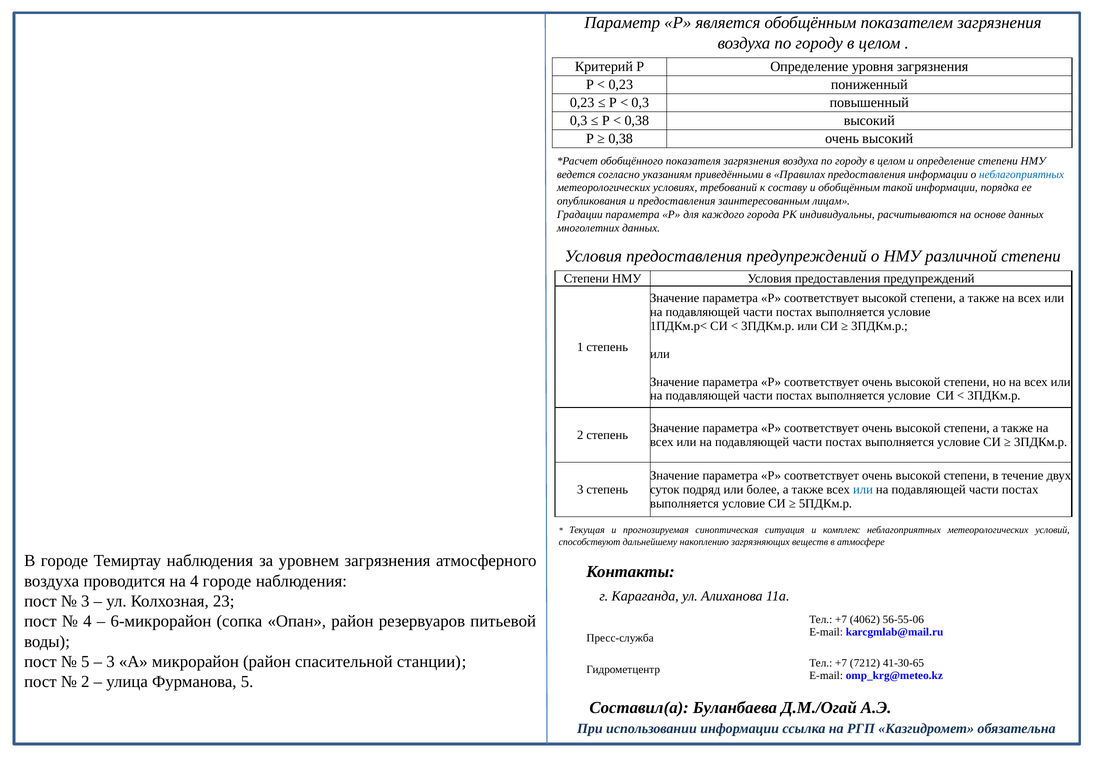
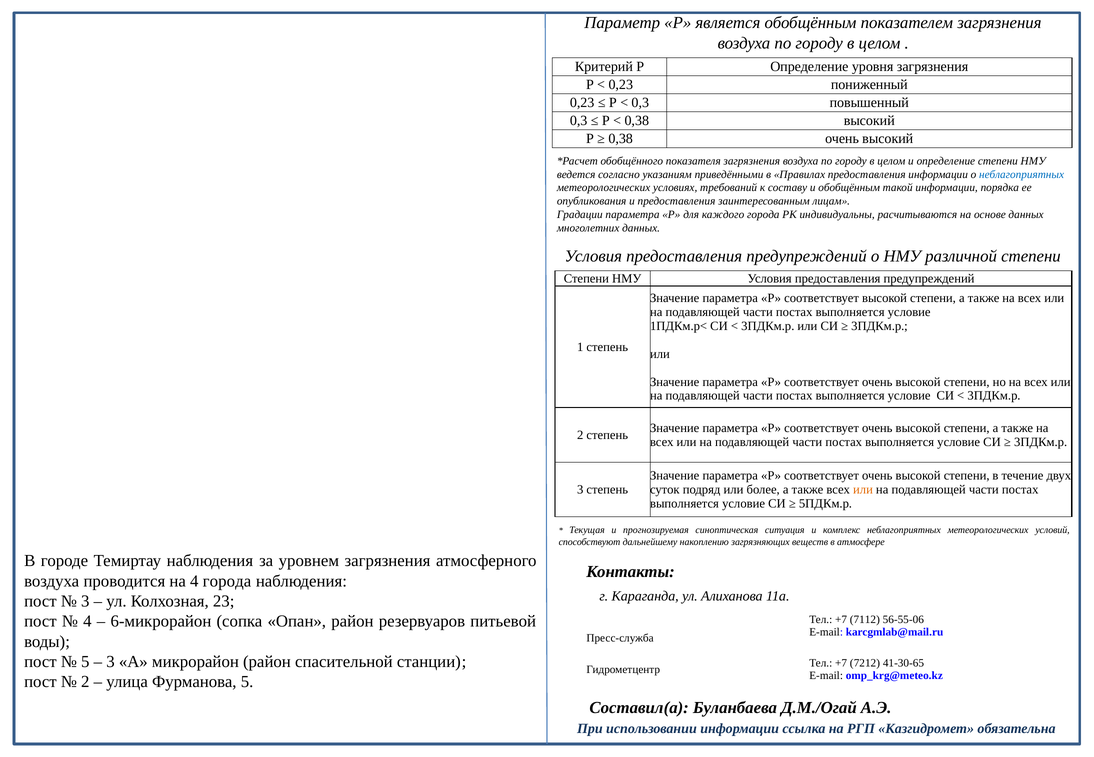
или at (863, 490) colour: blue -> orange
4 городе: городе -> города
4062: 4062 -> 7112
